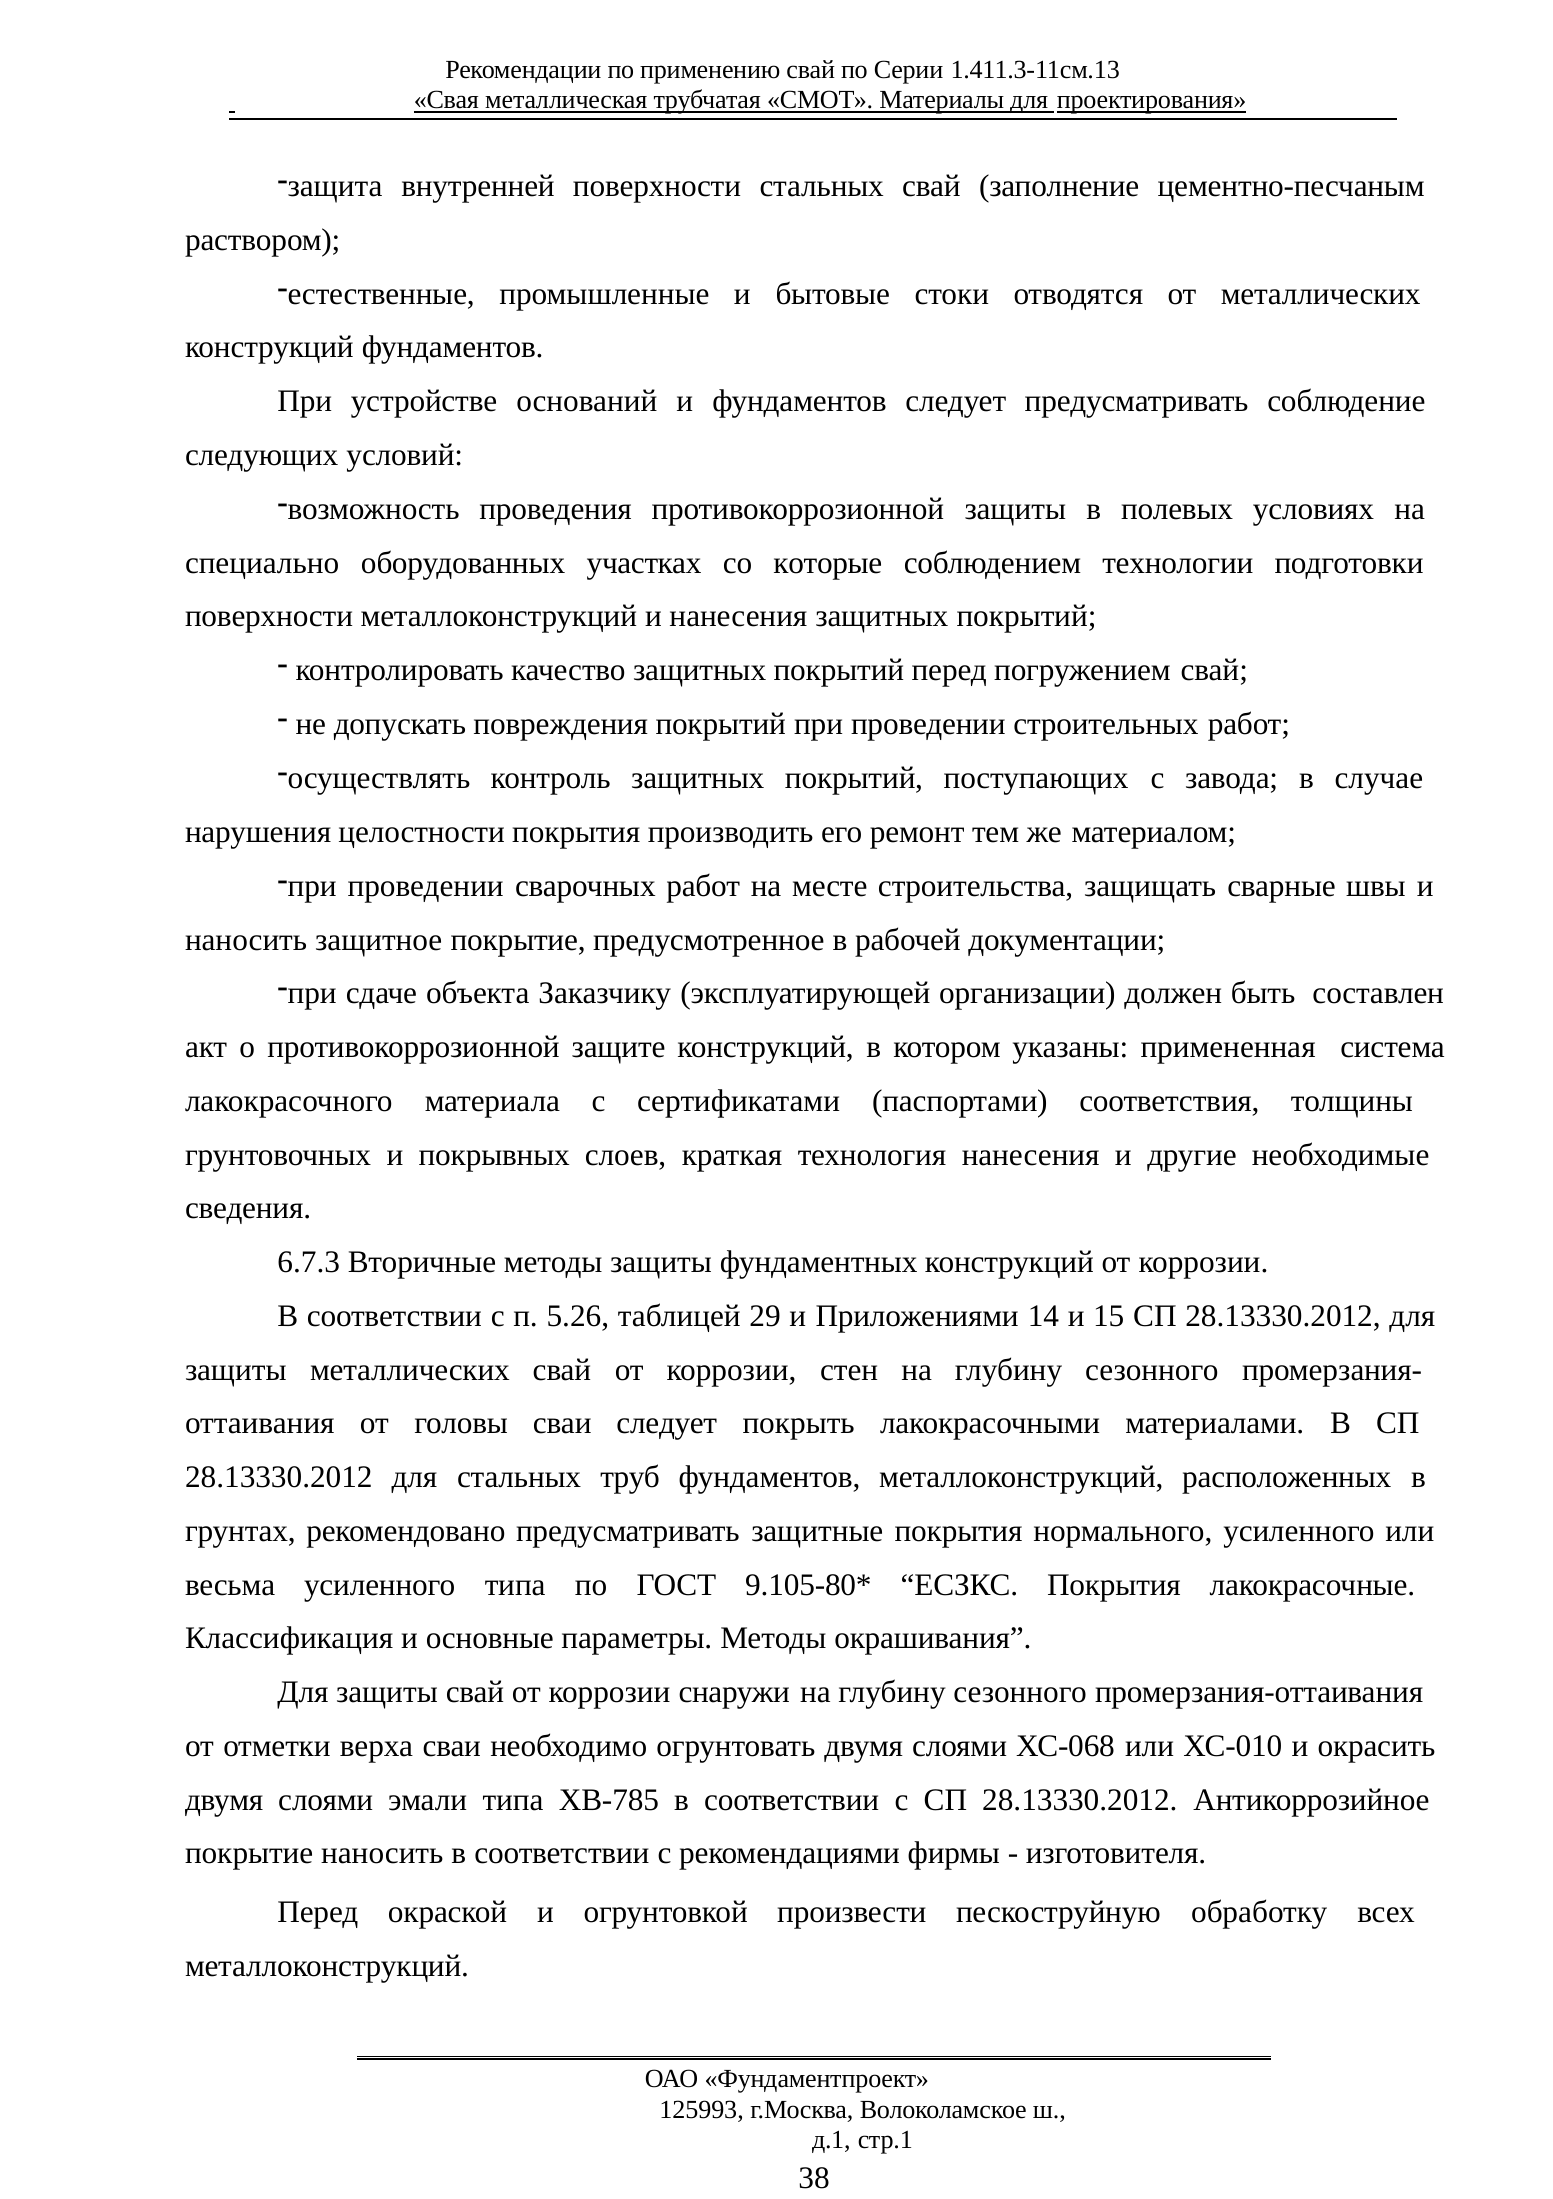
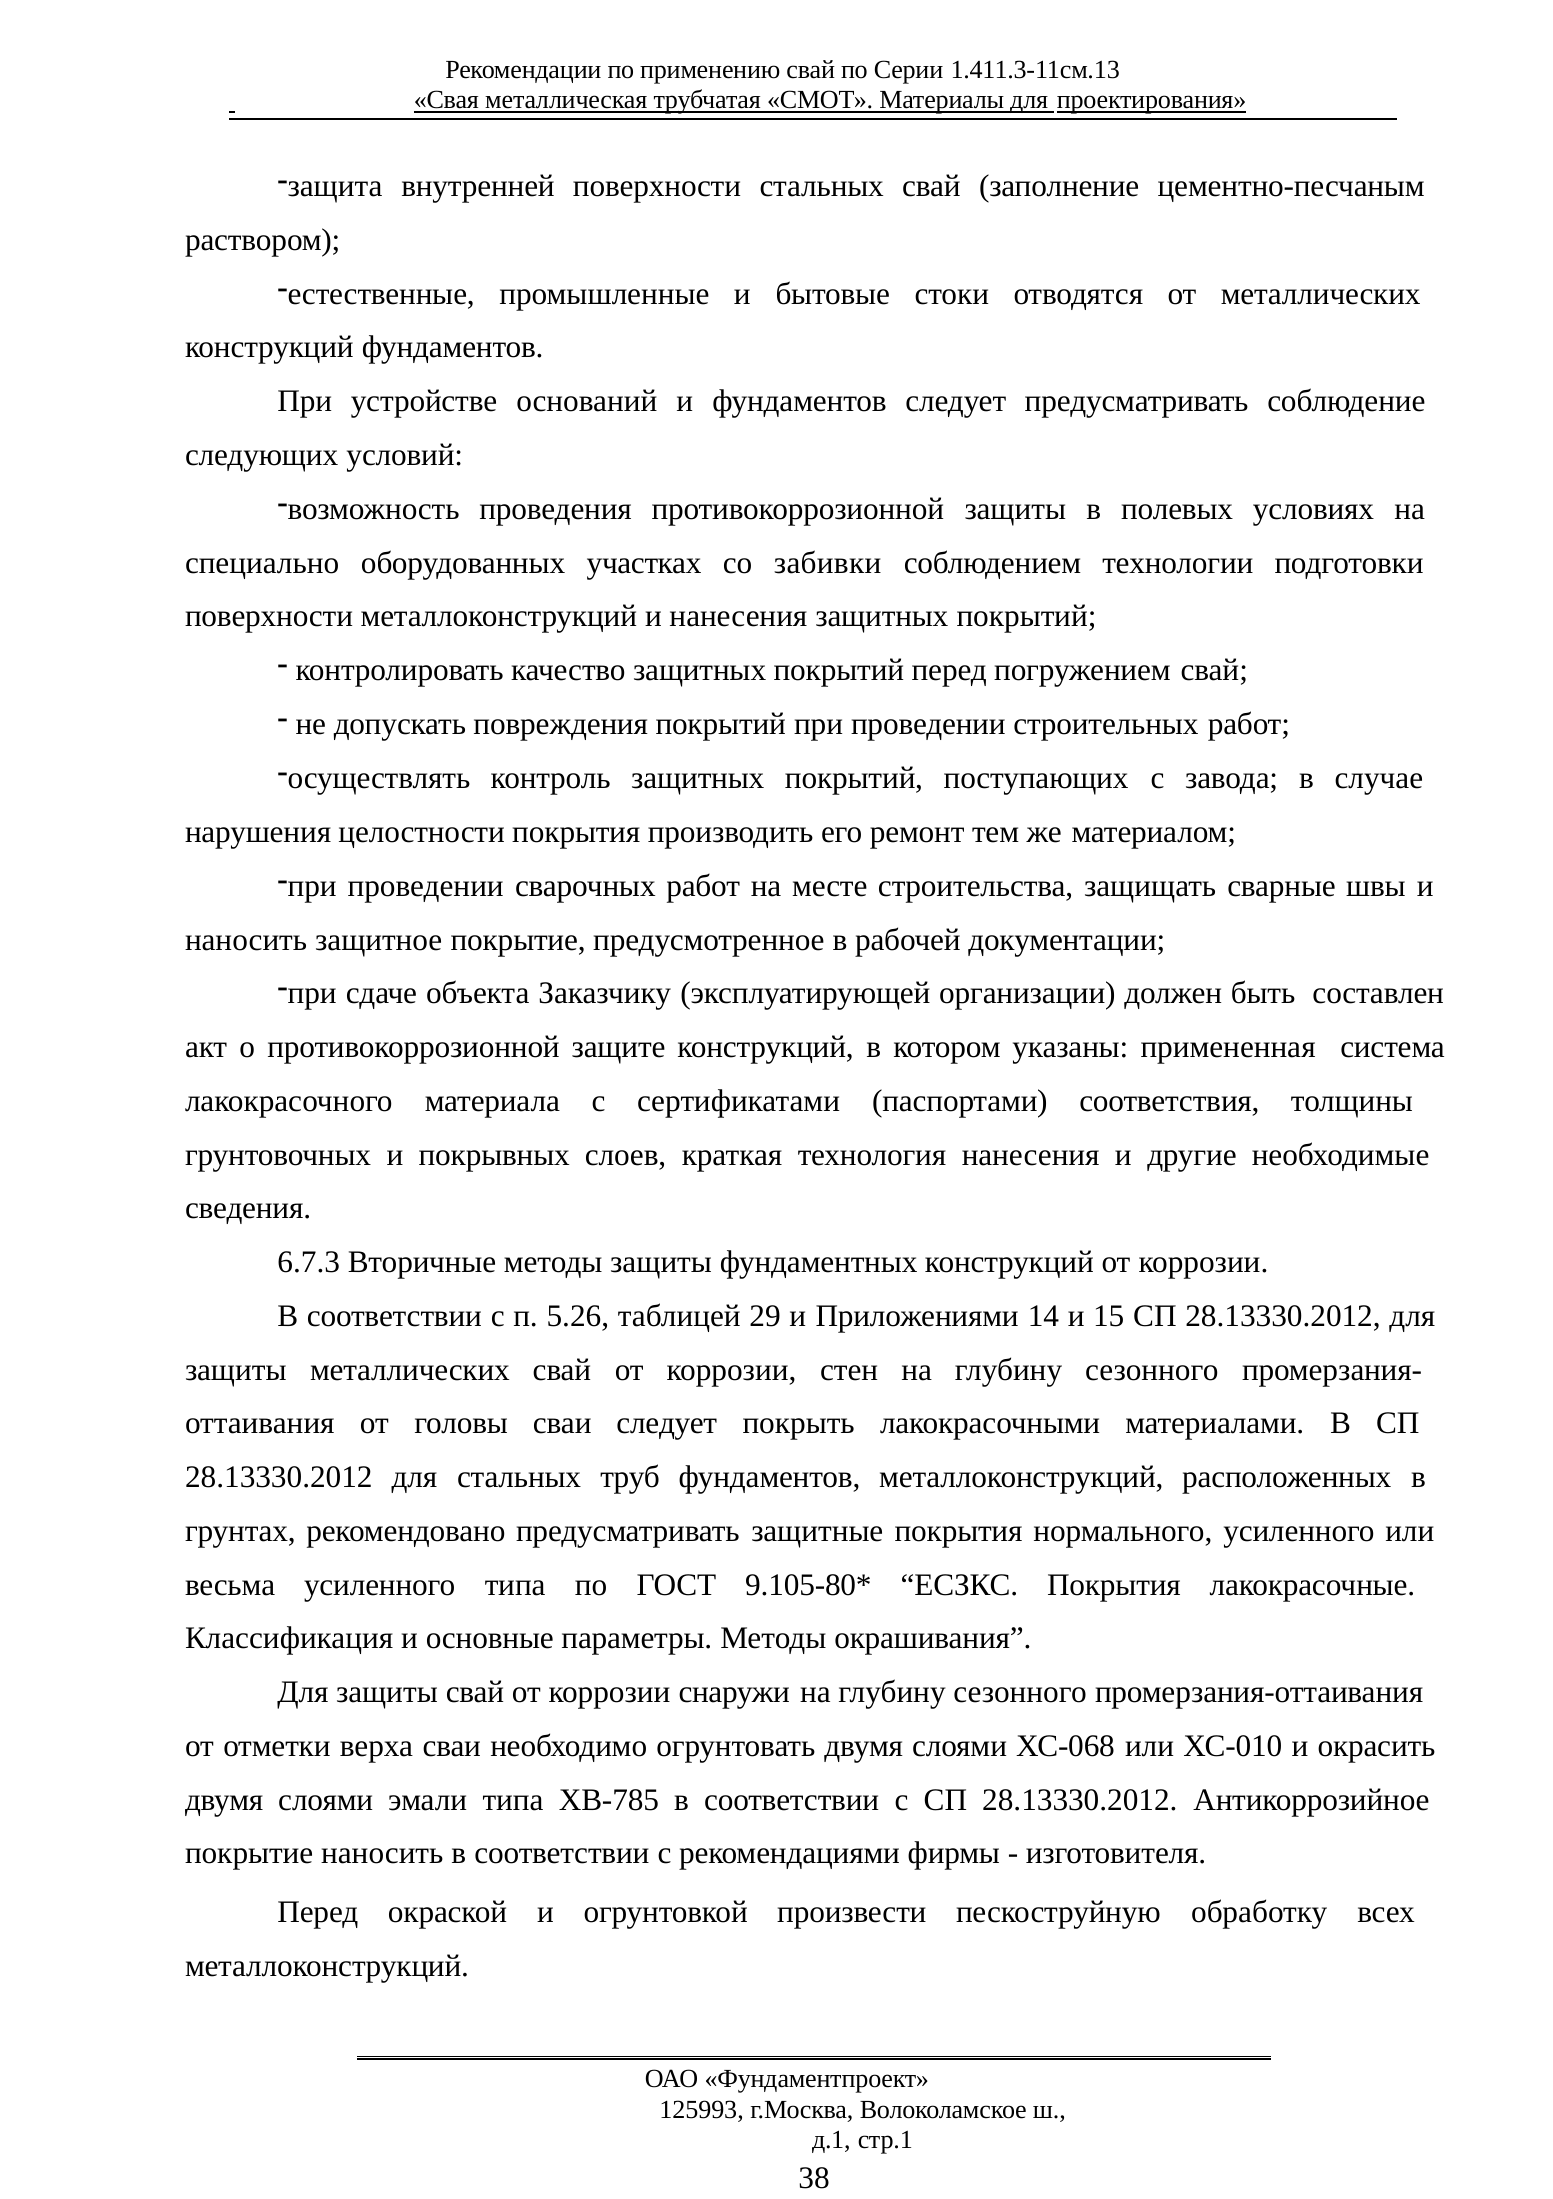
которые: которые -> забивки
